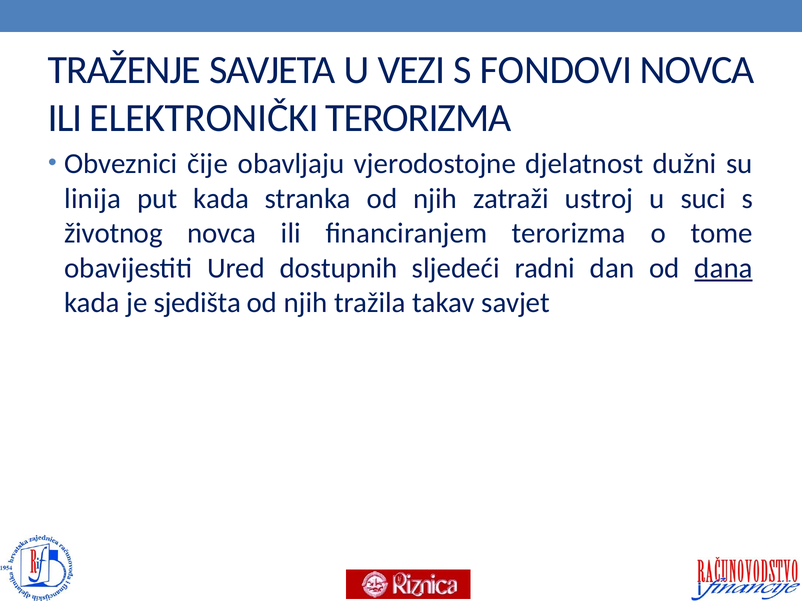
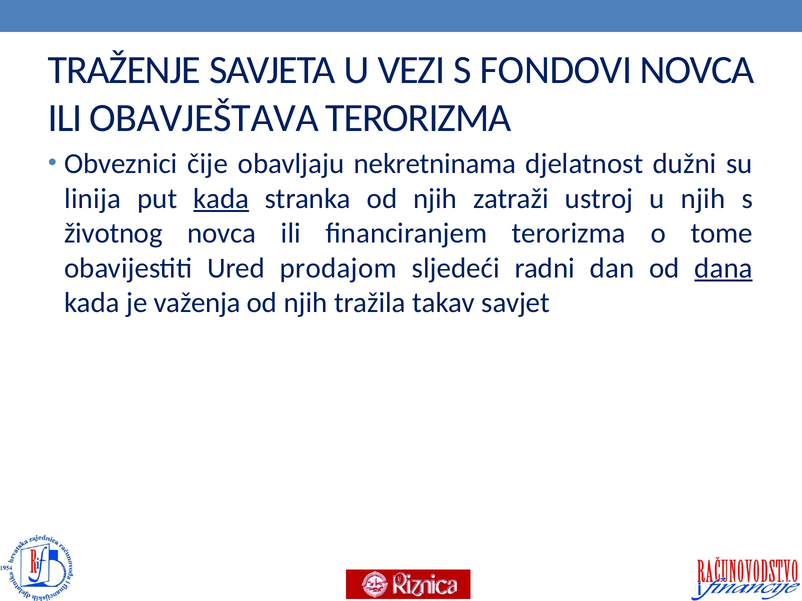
ELEKTRONIČKI: ELEKTRONIČKI -> OBAVJEŠTAVA
vjerodostojne: vjerodostojne -> nekretninama
kada at (221, 199) underline: none -> present
u suci: suci -> njih
dostupnih: dostupnih -> prodajom
sjedišta: sjedišta -> važenja
